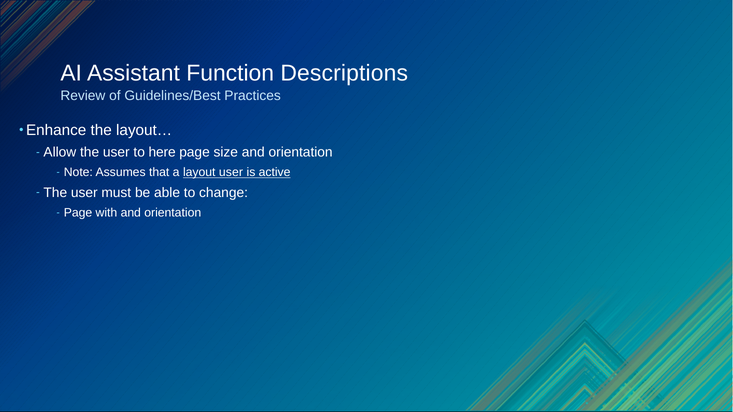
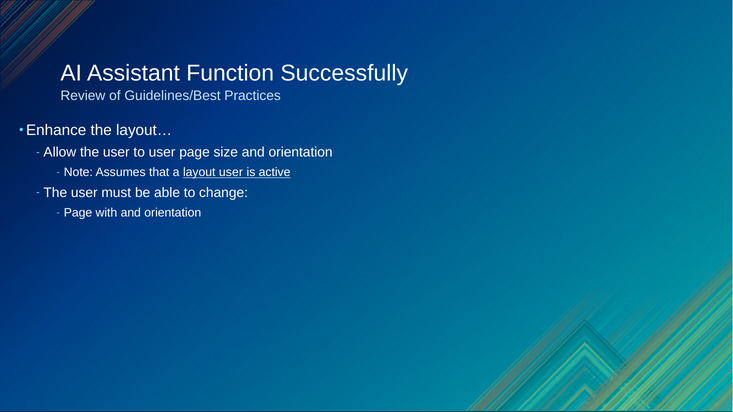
Descriptions: Descriptions -> Successfully
to here: here -> user
